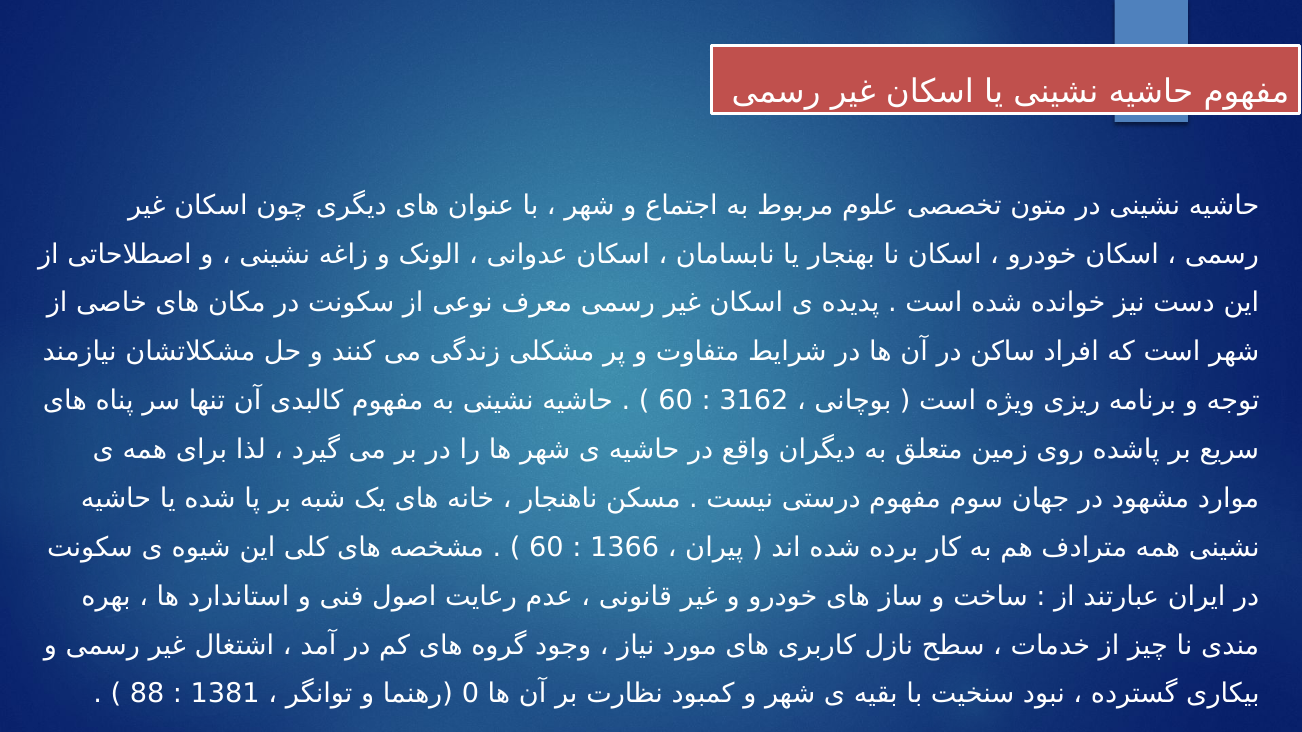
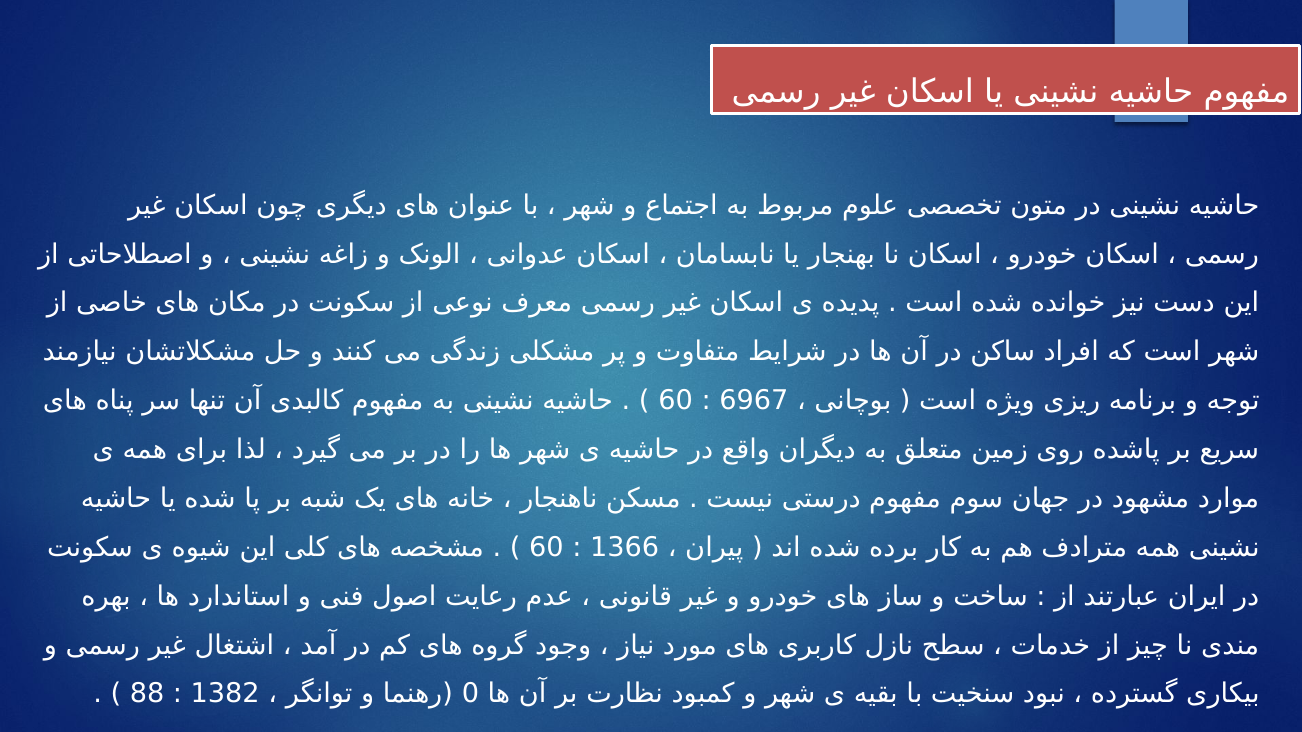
3162: 3162 -> 6967
1381: 1381 -> 1382
